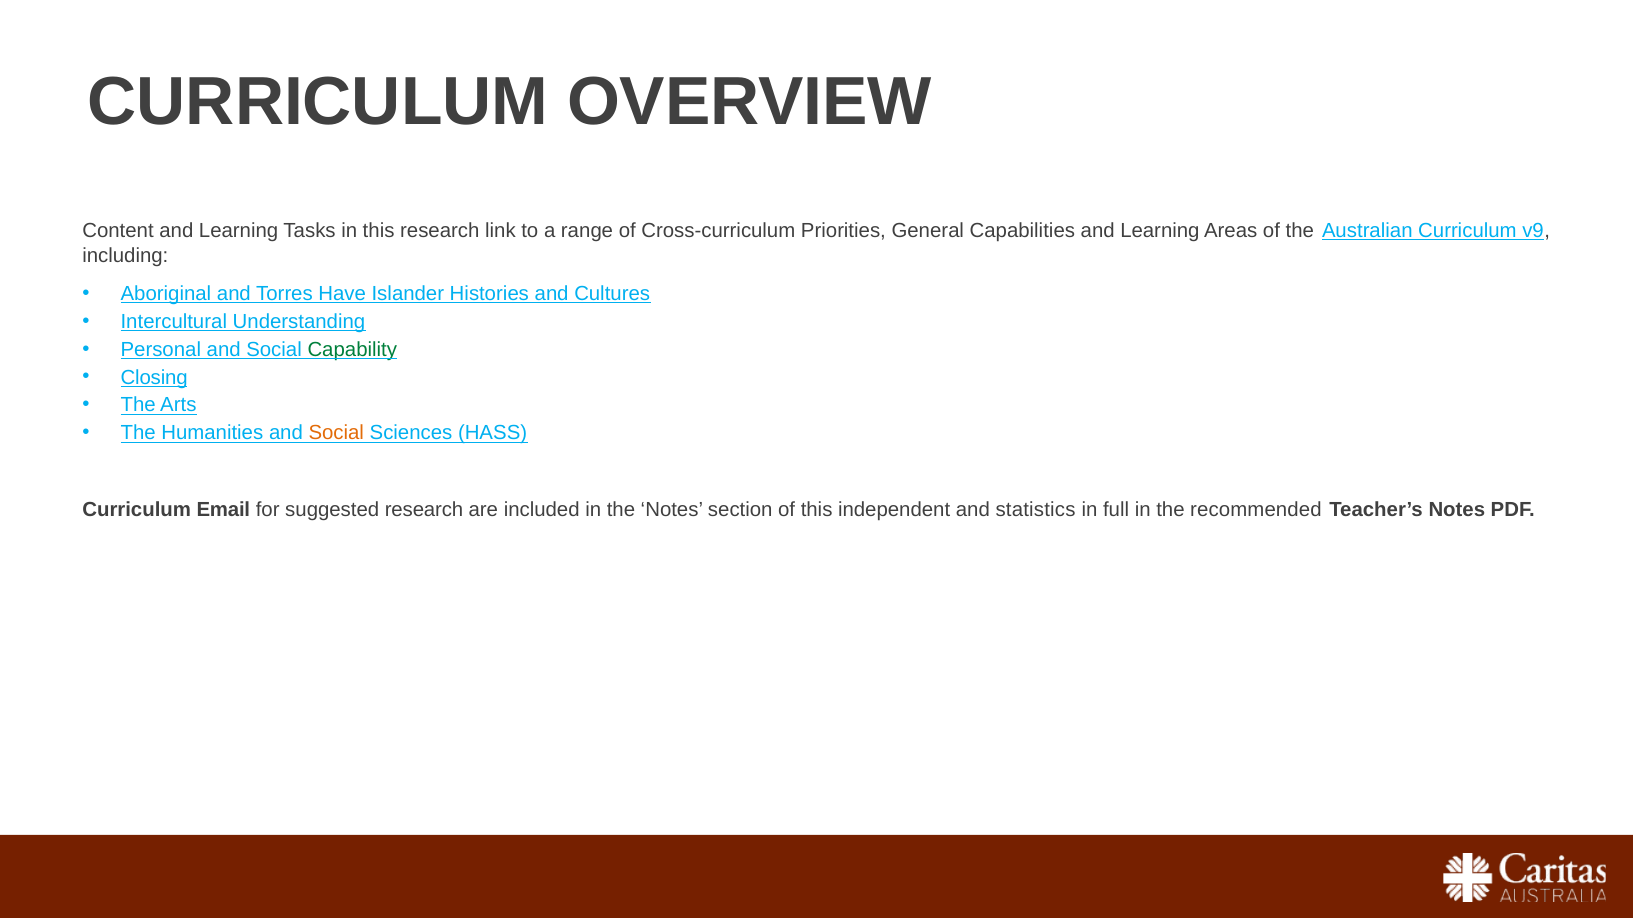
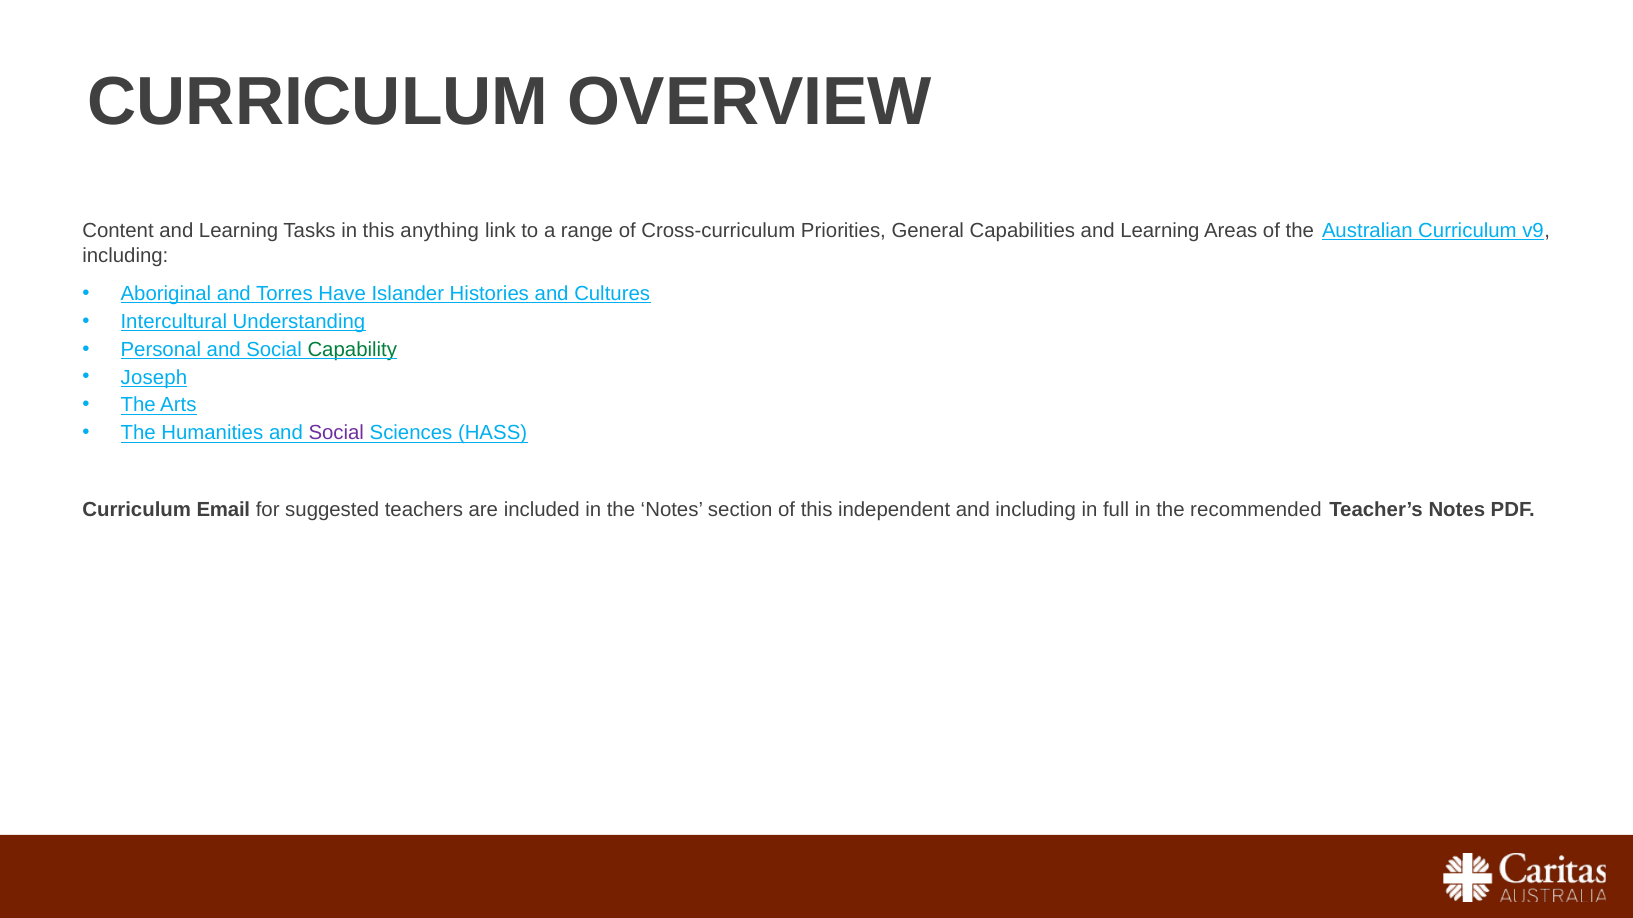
this research: research -> anything
Closing: Closing -> Joseph
Social at (336, 433) colour: orange -> purple
suggested research: research -> teachers
and statistics: statistics -> including
